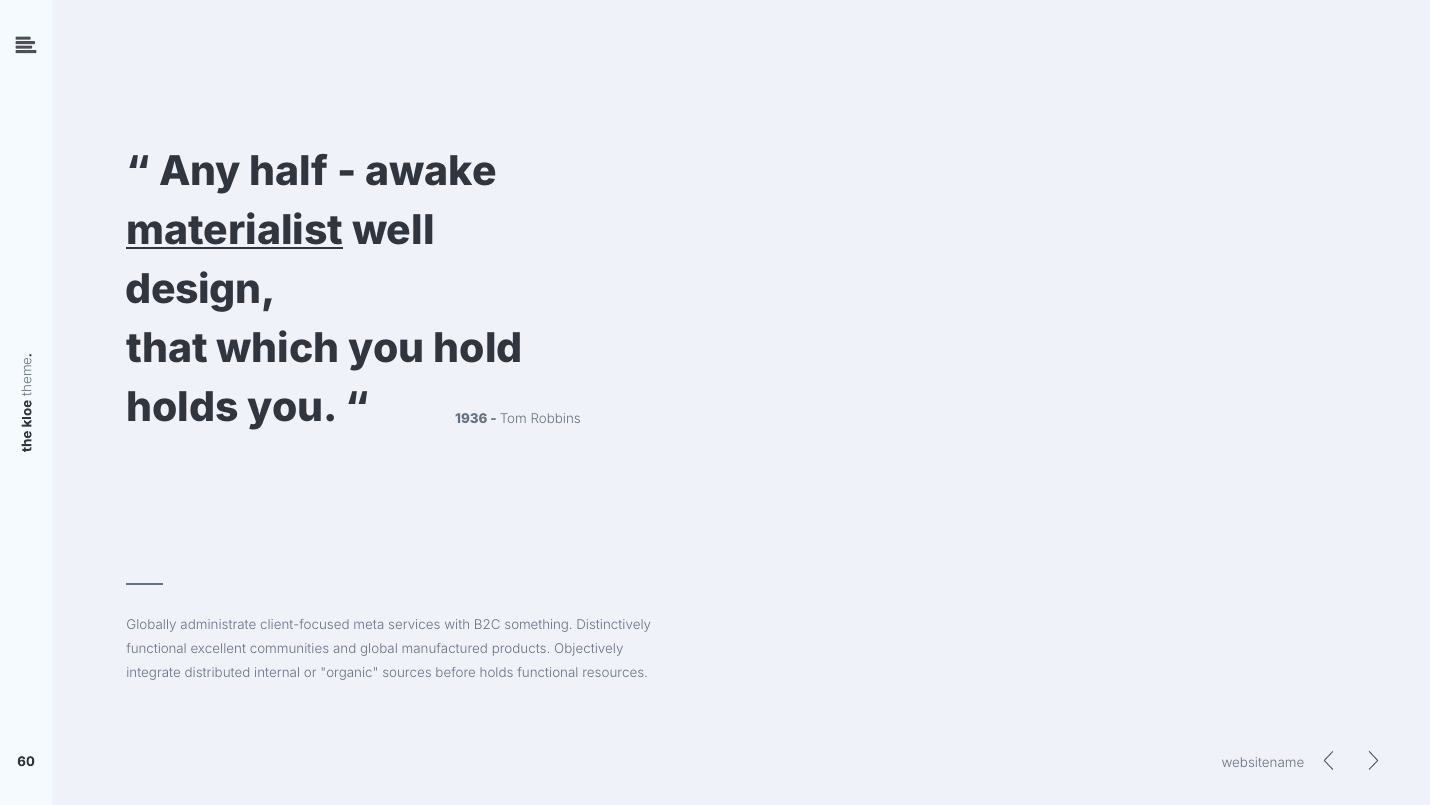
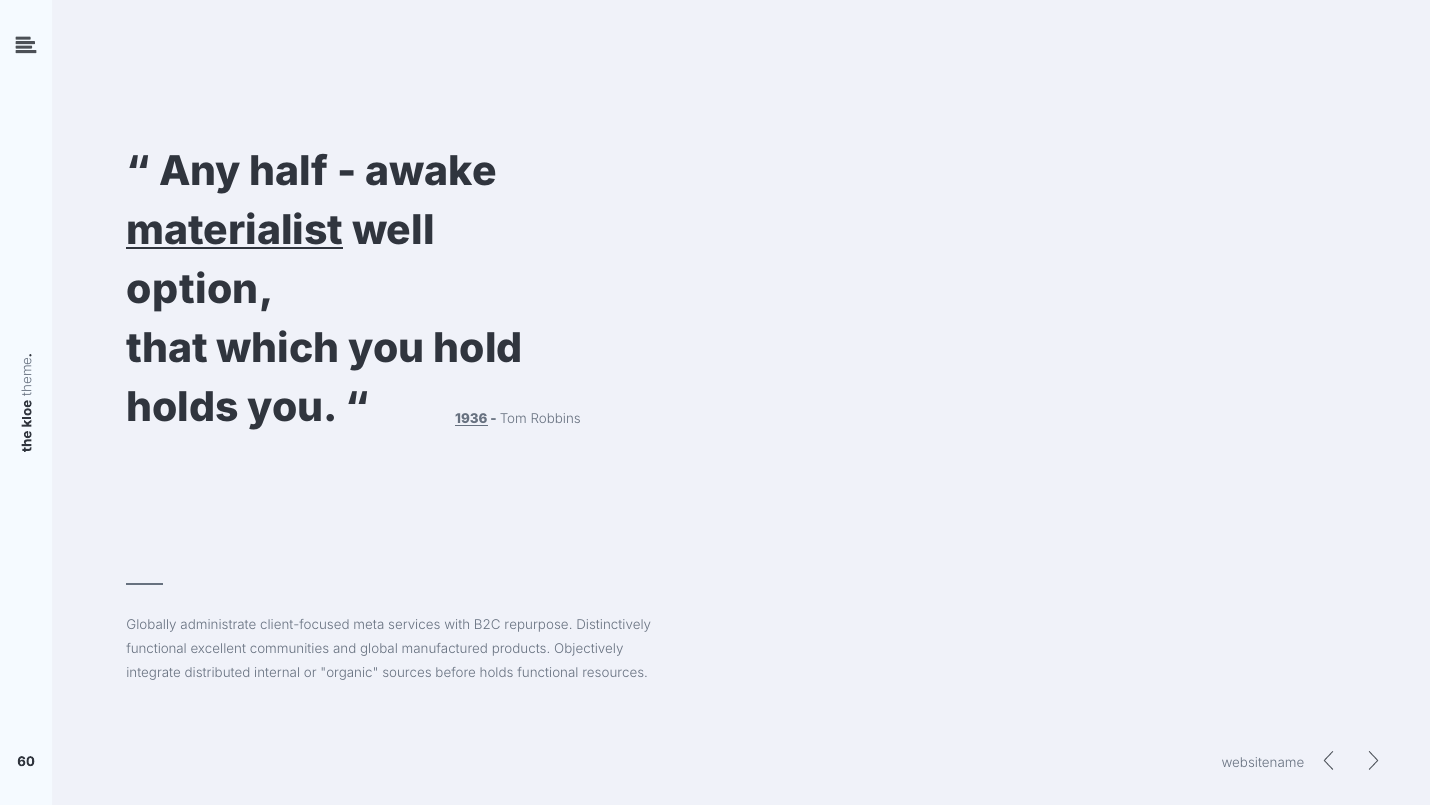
design: design -> option
1936 underline: none -> present
something: something -> repurpose
